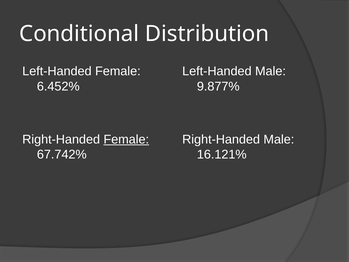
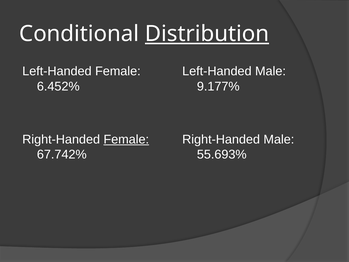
Distribution underline: none -> present
9.877%: 9.877% -> 9.177%
16.121%: 16.121% -> 55.693%
